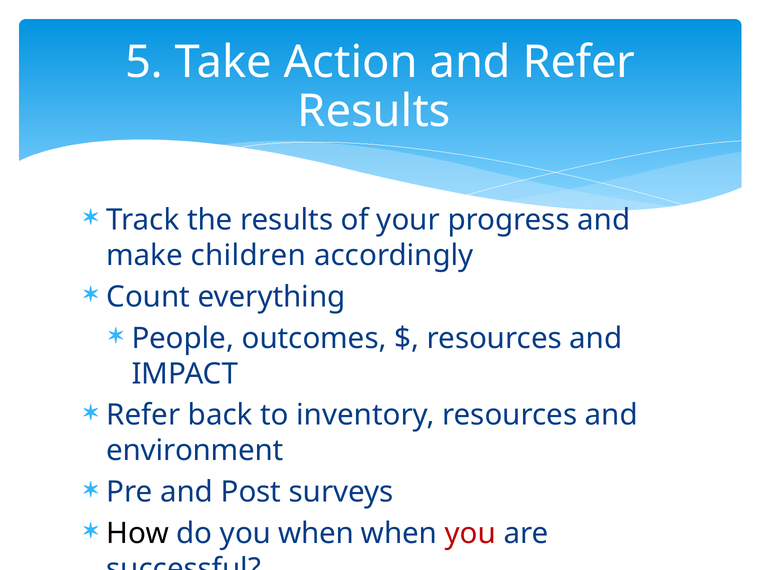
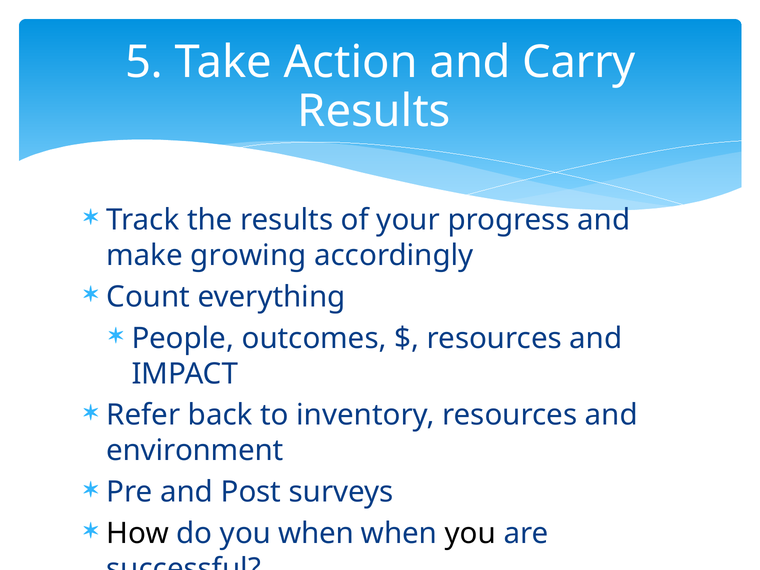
and Refer: Refer -> Carry
children: children -> growing
you at (471, 533) colour: red -> black
